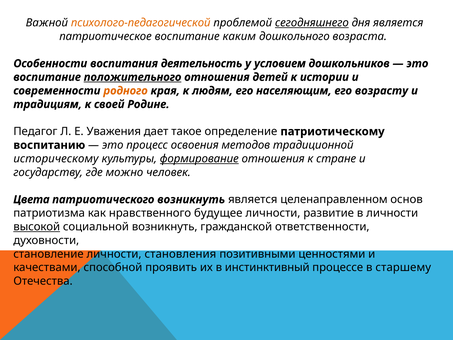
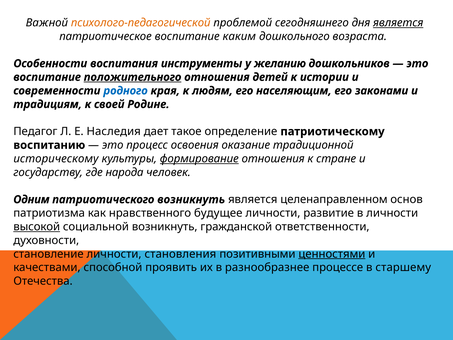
сегодняшнего underline: present -> none
является at (398, 23) underline: none -> present
деятельность: деятельность -> инструменты
условием: условием -> желанию
родного colour: orange -> blue
возрасту: возрасту -> законами
Уважения: Уважения -> Наследия
методов: методов -> оказание
можно: можно -> народа
Цвета: Цвета -> Одним
ценностями underline: none -> present
инстинктивный: инстинктивный -> разнообразнее
